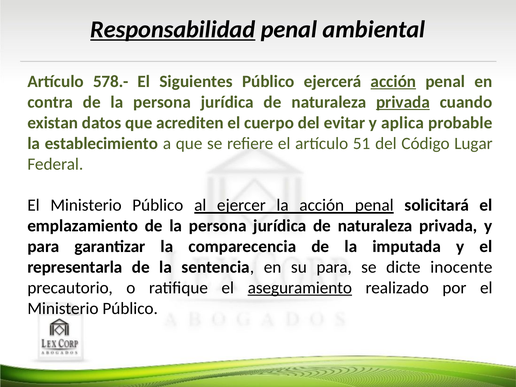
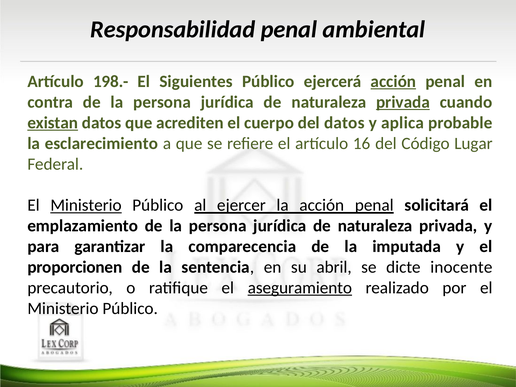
Responsabilidad underline: present -> none
578.-: 578.- -> 198.-
existan underline: none -> present
del evitar: evitar -> datos
establecimiento: establecimiento -> esclarecimiento
51: 51 -> 16
Ministerio at (86, 205) underline: none -> present
representarla: representarla -> proporcionen
su para: para -> abril
